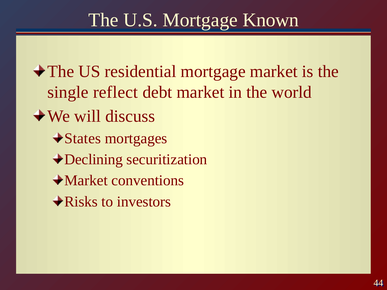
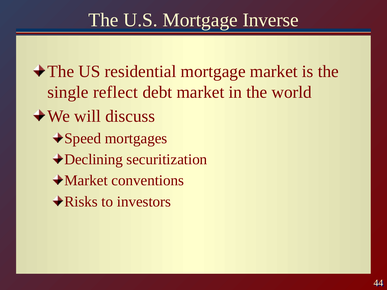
Known: Known -> Inverse
States: States -> Speed
